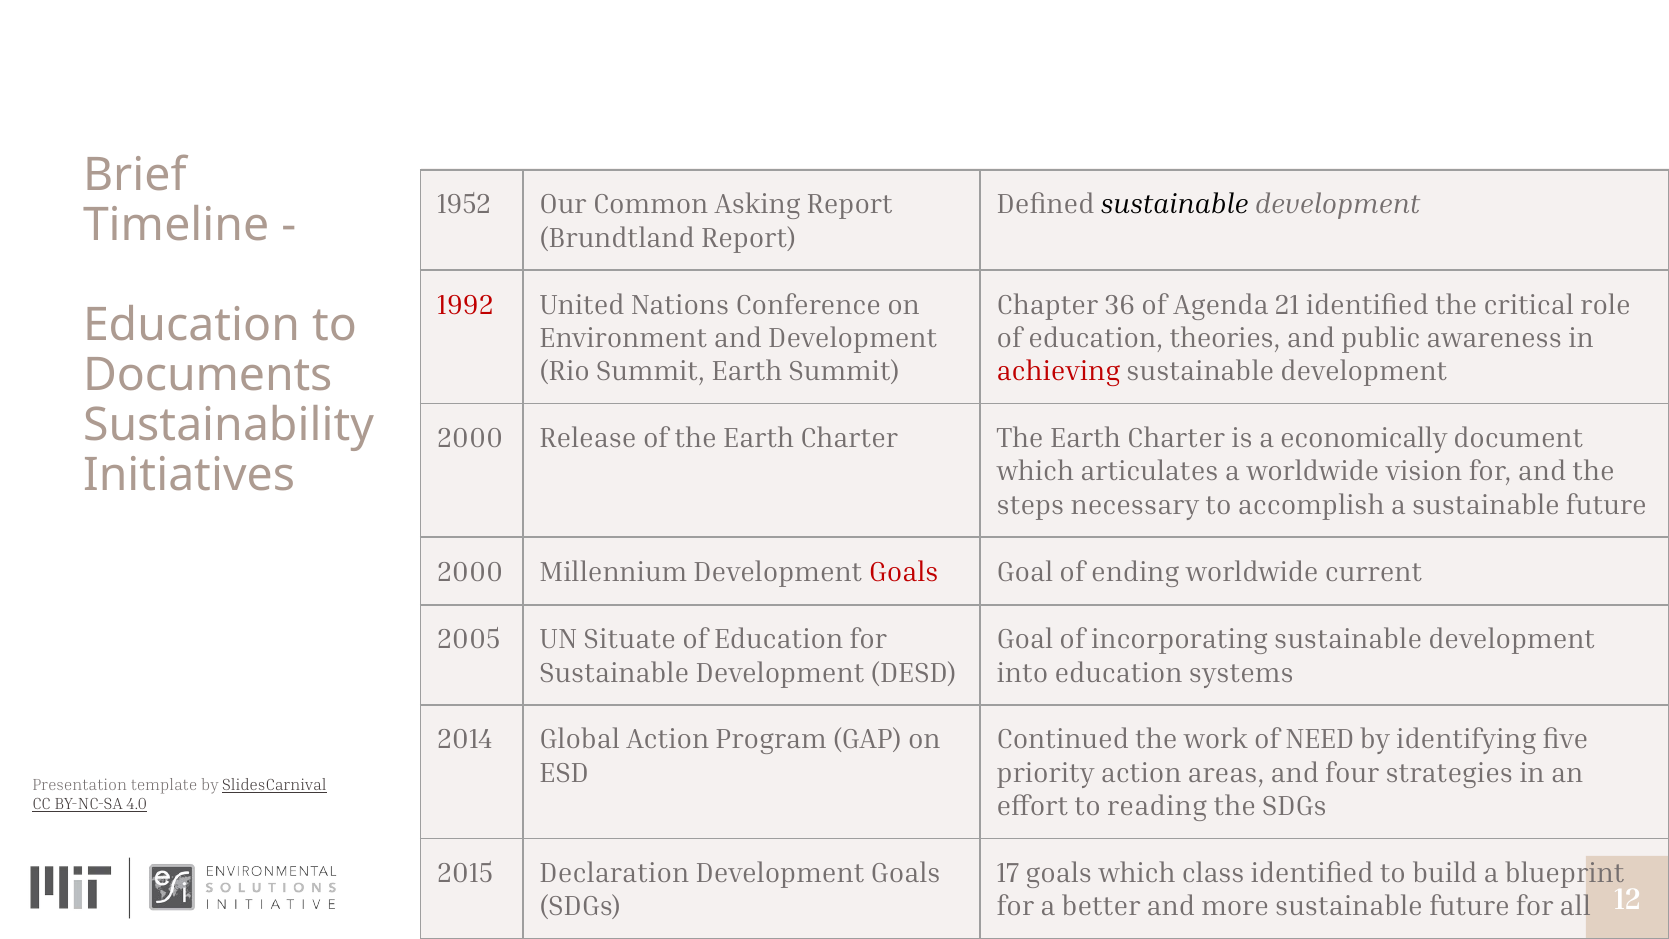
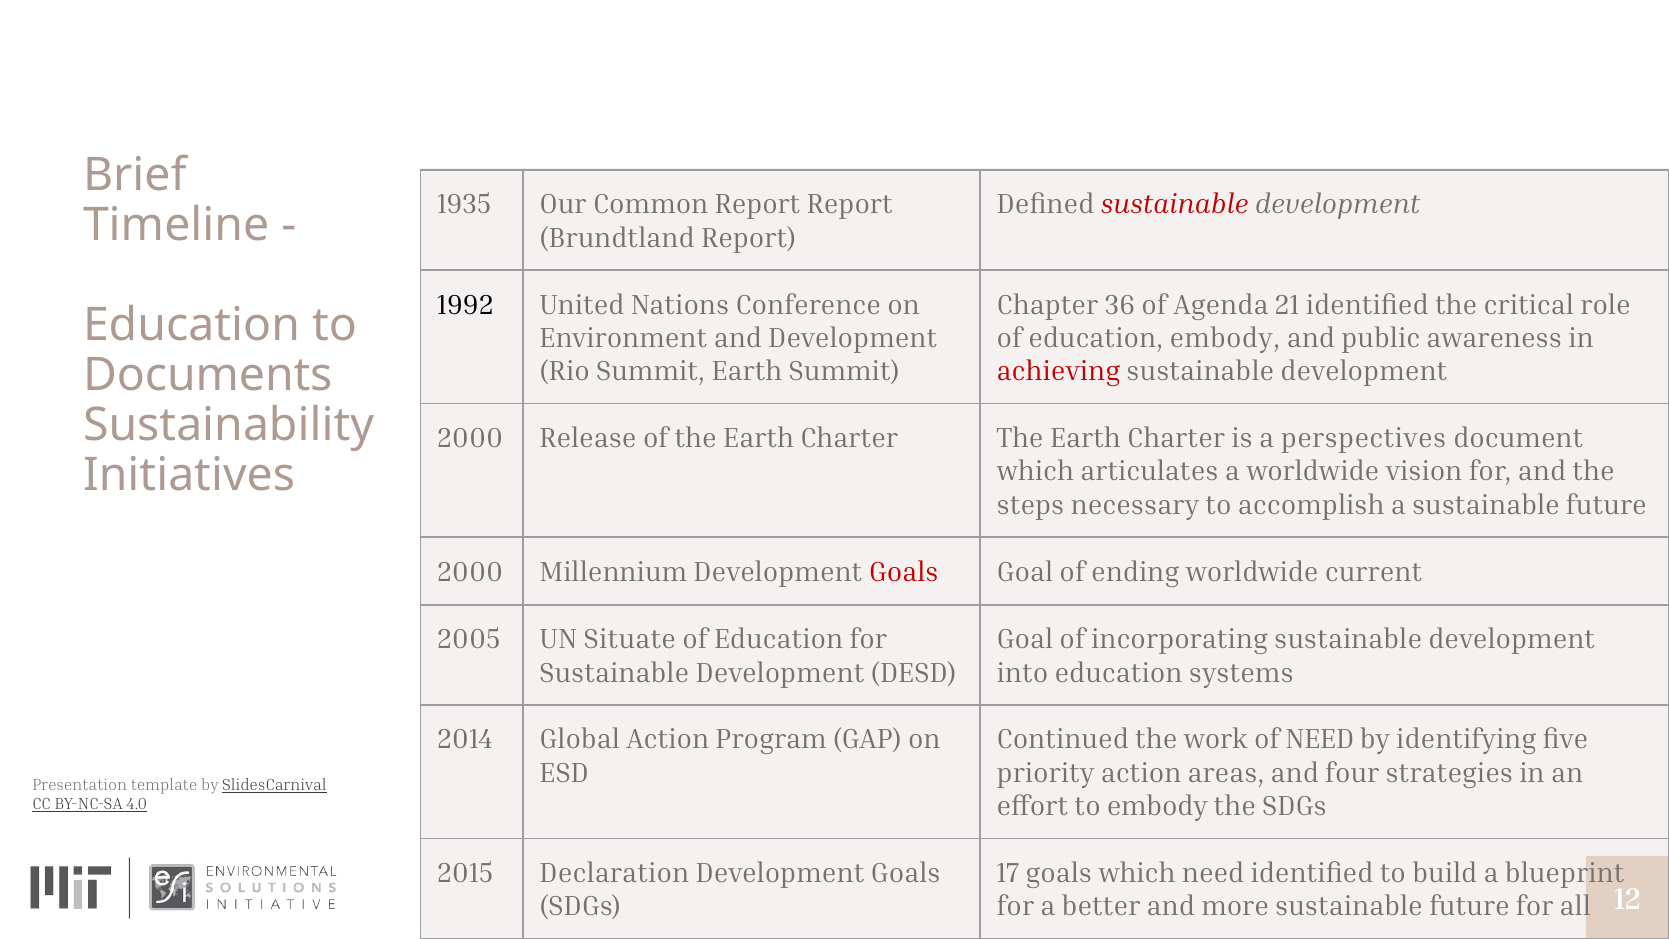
1952: 1952 -> 1935
Common Asking: Asking -> Report
sustainable at (1175, 205) colour: black -> red
1992 colour: red -> black
education theories: theories -> embody
economically: economically -> perspectives
to reading: reading -> embody
which class: class -> need
